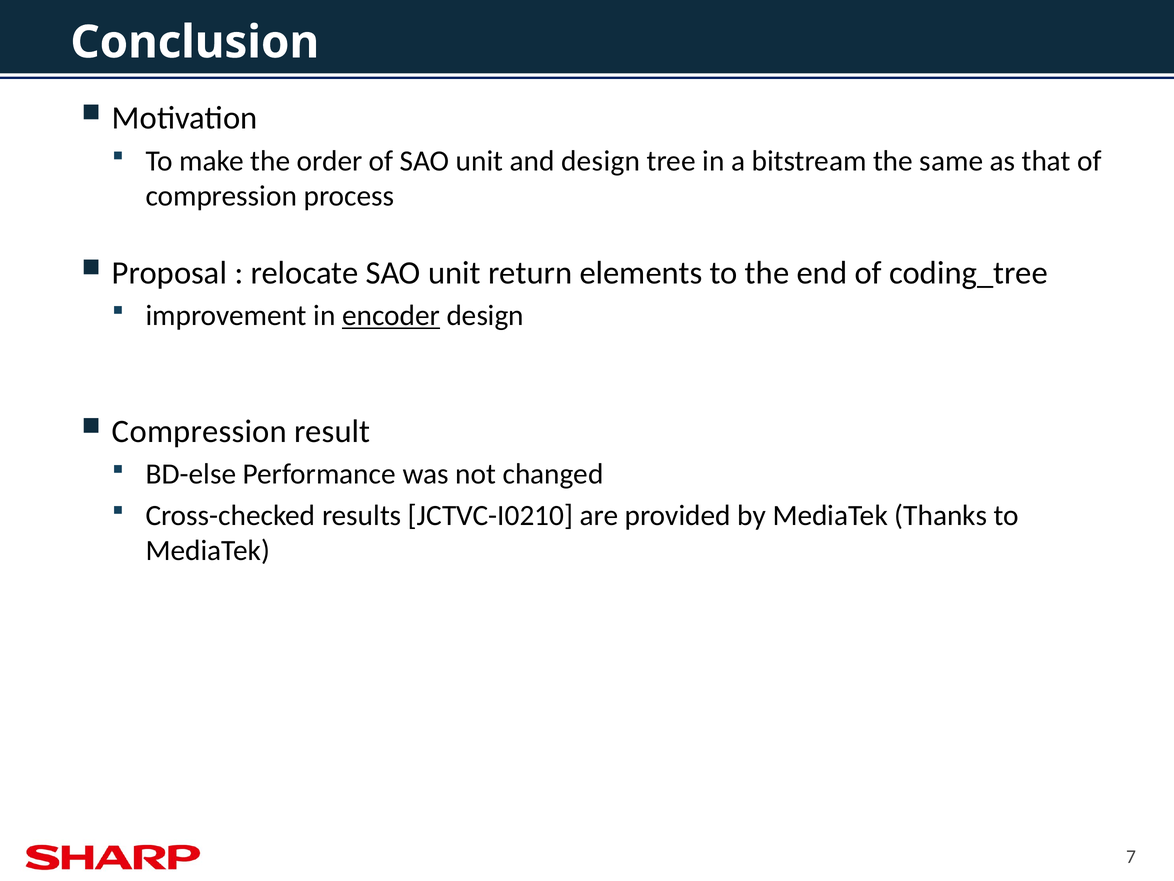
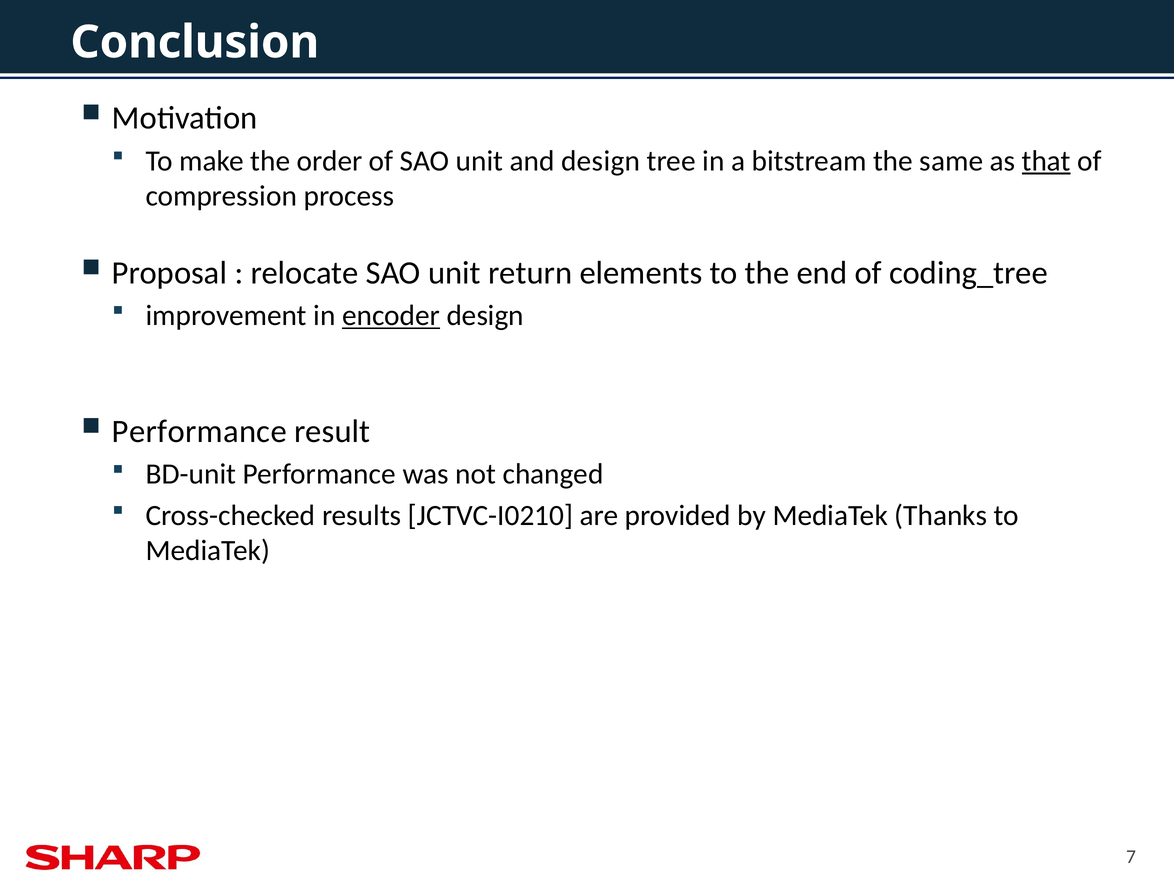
that underline: none -> present
Compression at (199, 431): Compression -> Performance
BD-else: BD-else -> BD-unit
